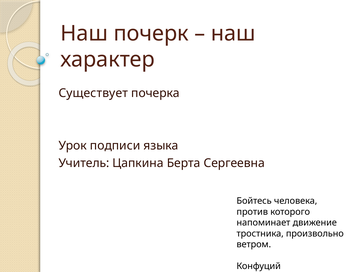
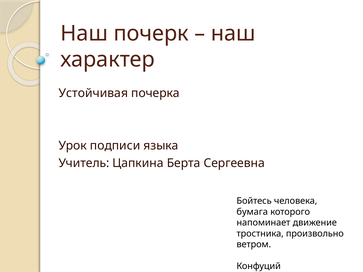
Существует: Существует -> Устойчивая
против: против -> бумага
